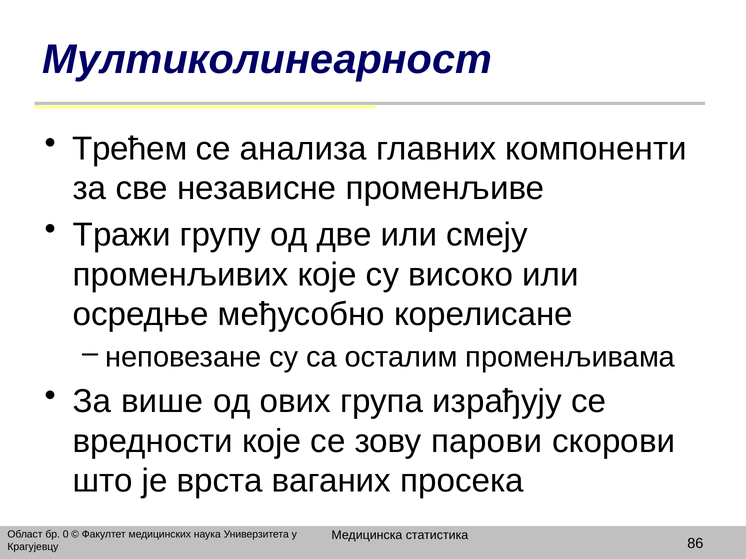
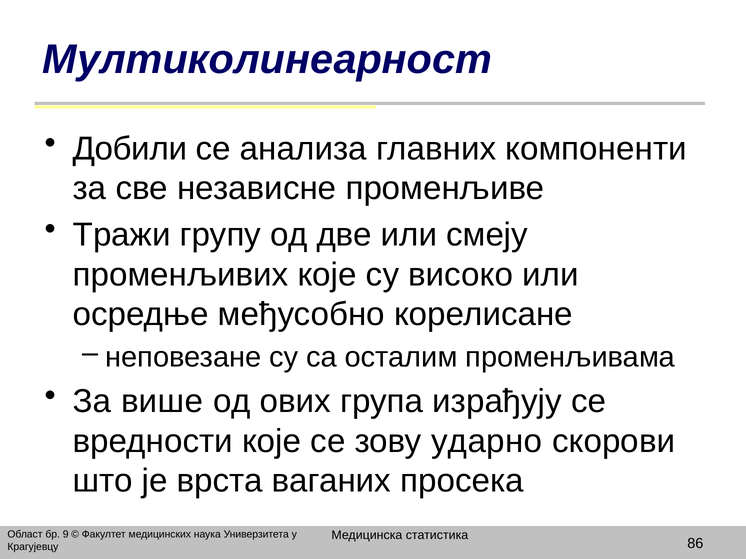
Трећем: Трећем -> Добили
парови: парови -> ударно
0: 0 -> 9
